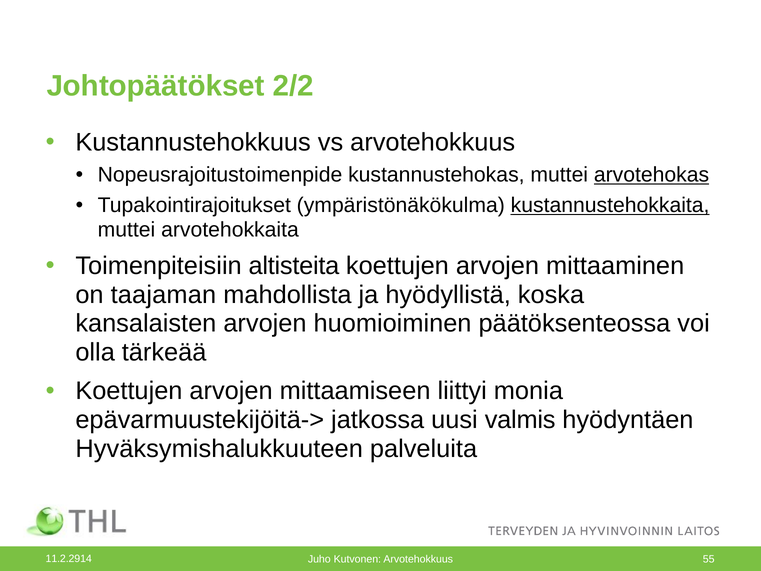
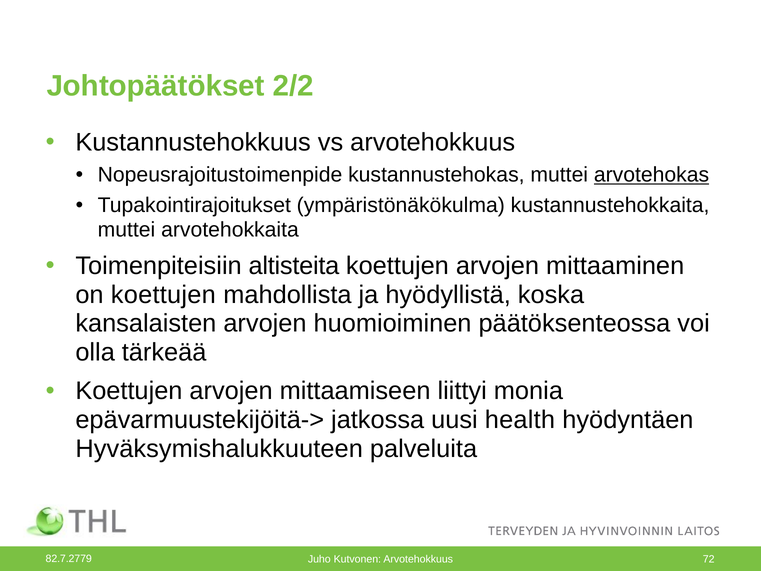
kustannustehokkaita underline: present -> none
on taajaman: taajaman -> koettujen
valmis: valmis -> health
11.2.2914: 11.2.2914 -> 82.7.2779
55: 55 -> 72
